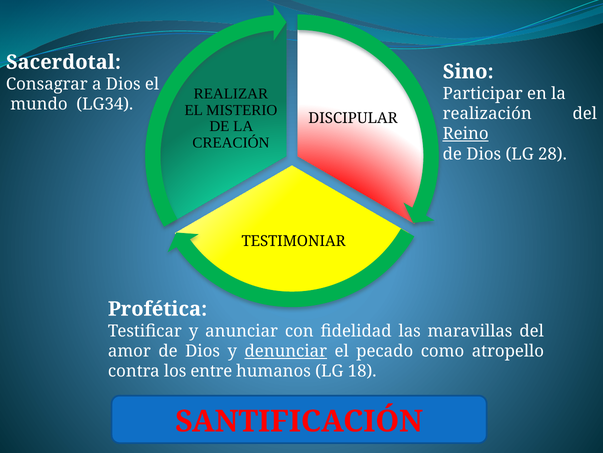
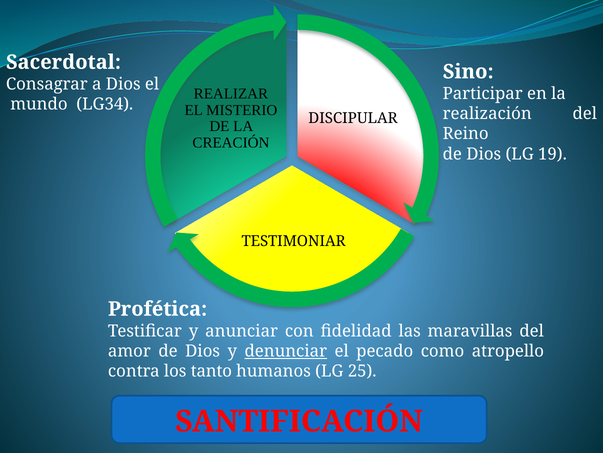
Reino underline: present -> none
28: 28 -> 19
entre: entre -> tanto
18: 18 -> 25
